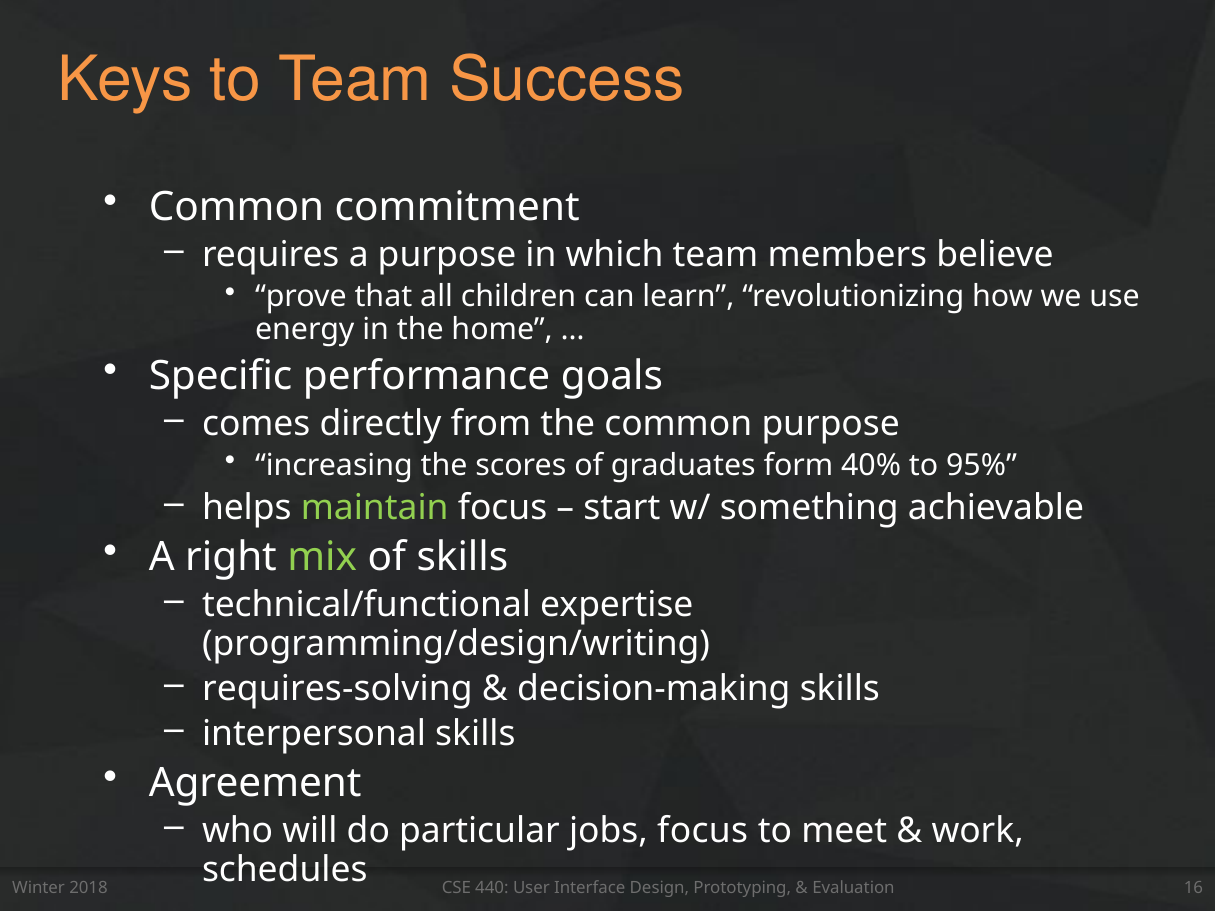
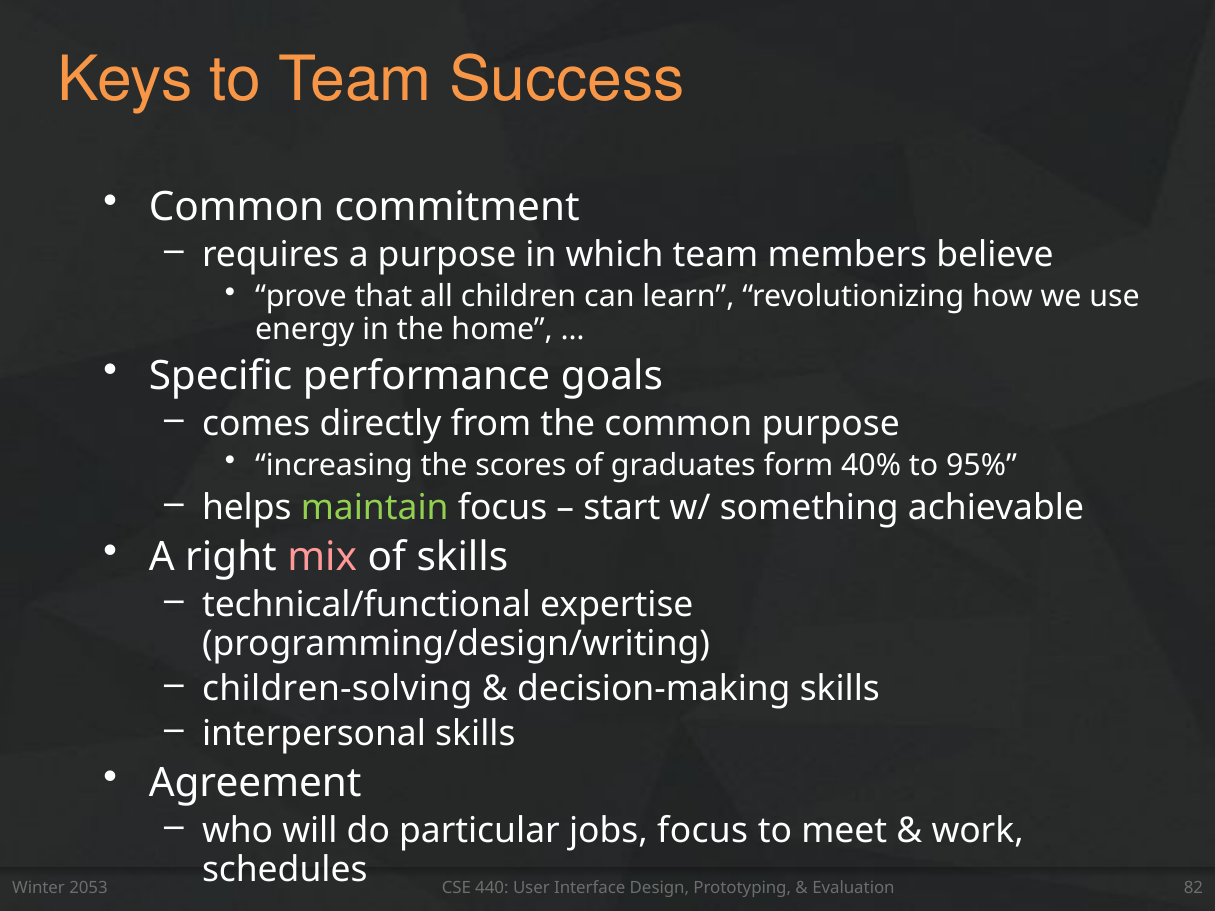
mix colour: light green -> pink
requires-solving: requires-solving -> children-solving
2018: 2018 -> 2053
16: 16 -> 82
